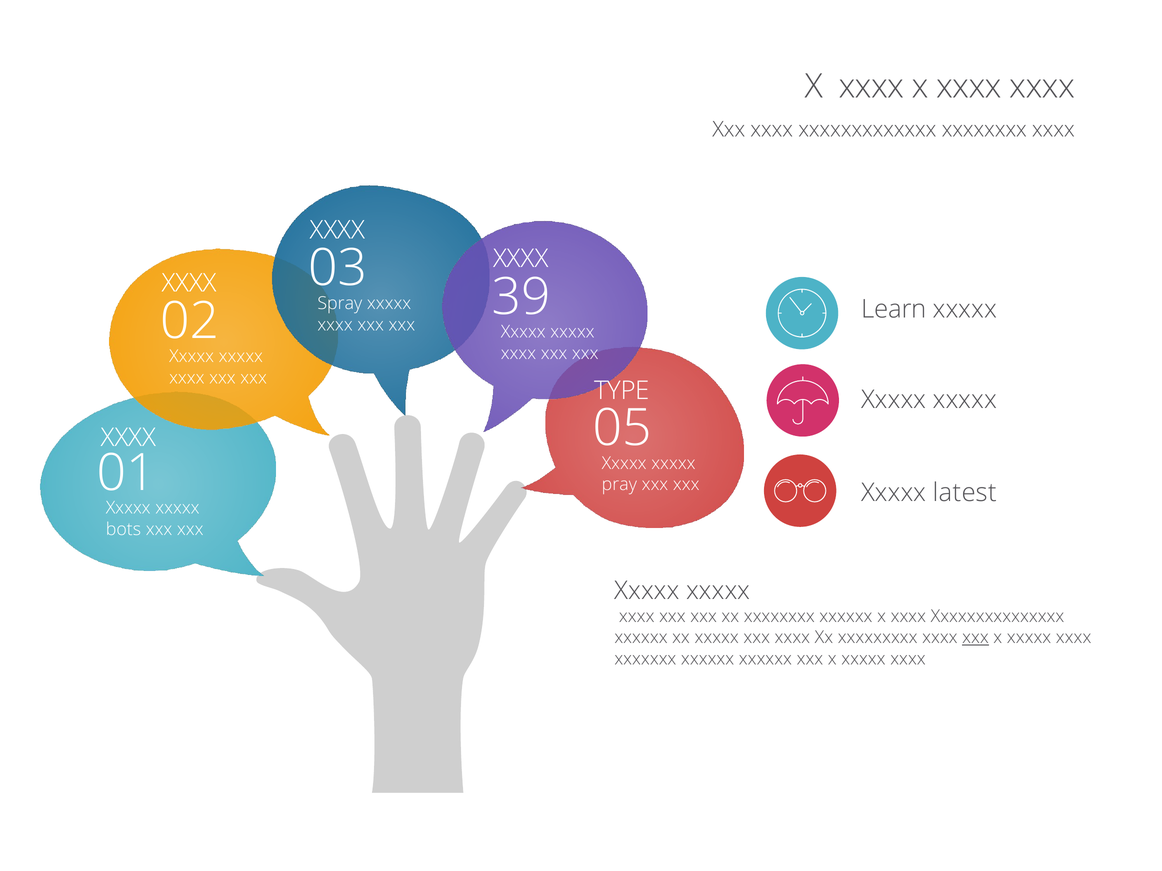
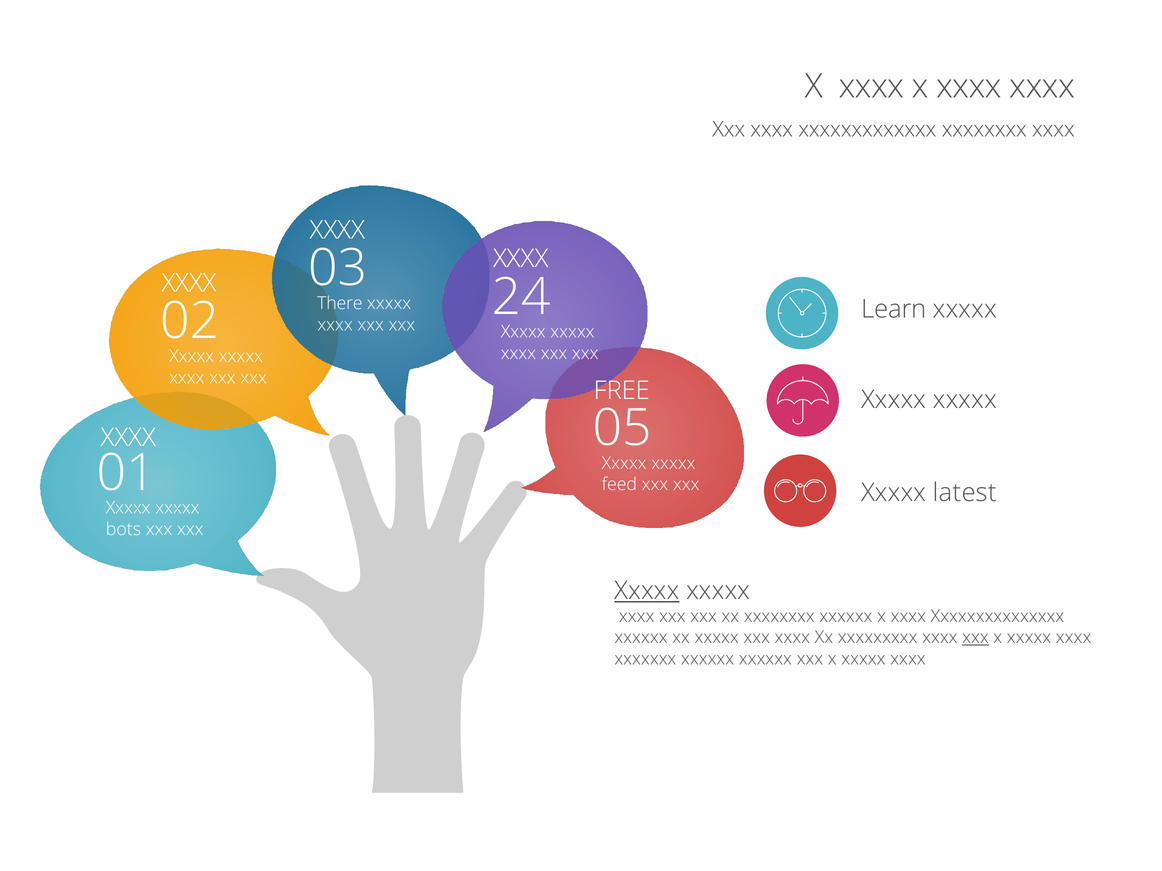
Spray: Spray -> There
39: 39 -> 24
TYPE: TYPE -> FREE
pray: pray -> feed
Xxxxx at (647, 591) underline: none -> present
